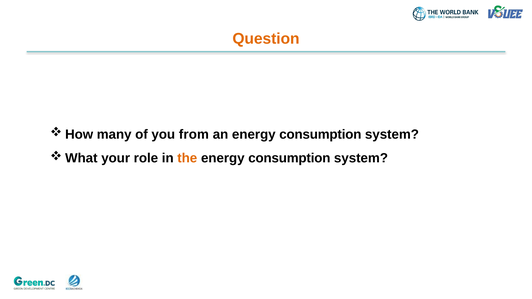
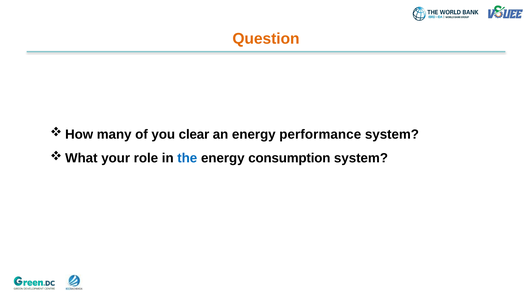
from: from -> clear
an energy consumption: consumption -> performance
the colour: orange -> blue
